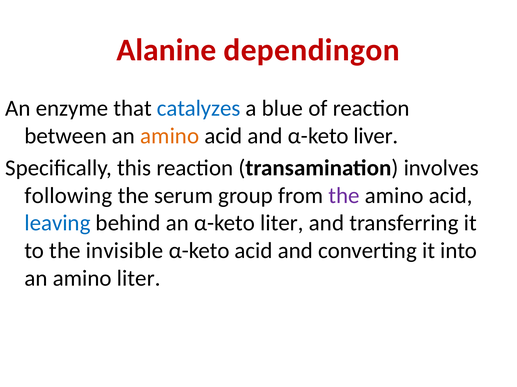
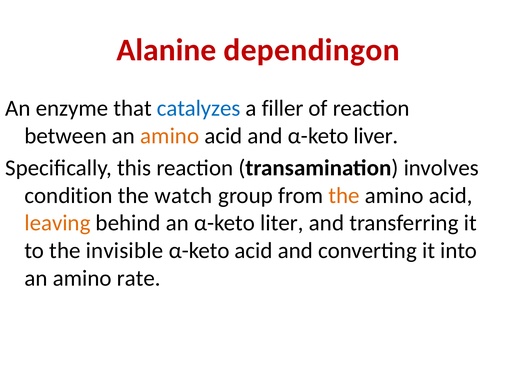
blue: blue -> filler
following: following -> condition
serum: serum -> watch
the at (344, 196) colour: purple -> orange
leaving colour: blue -> orange
amino liter: liter -> rate
